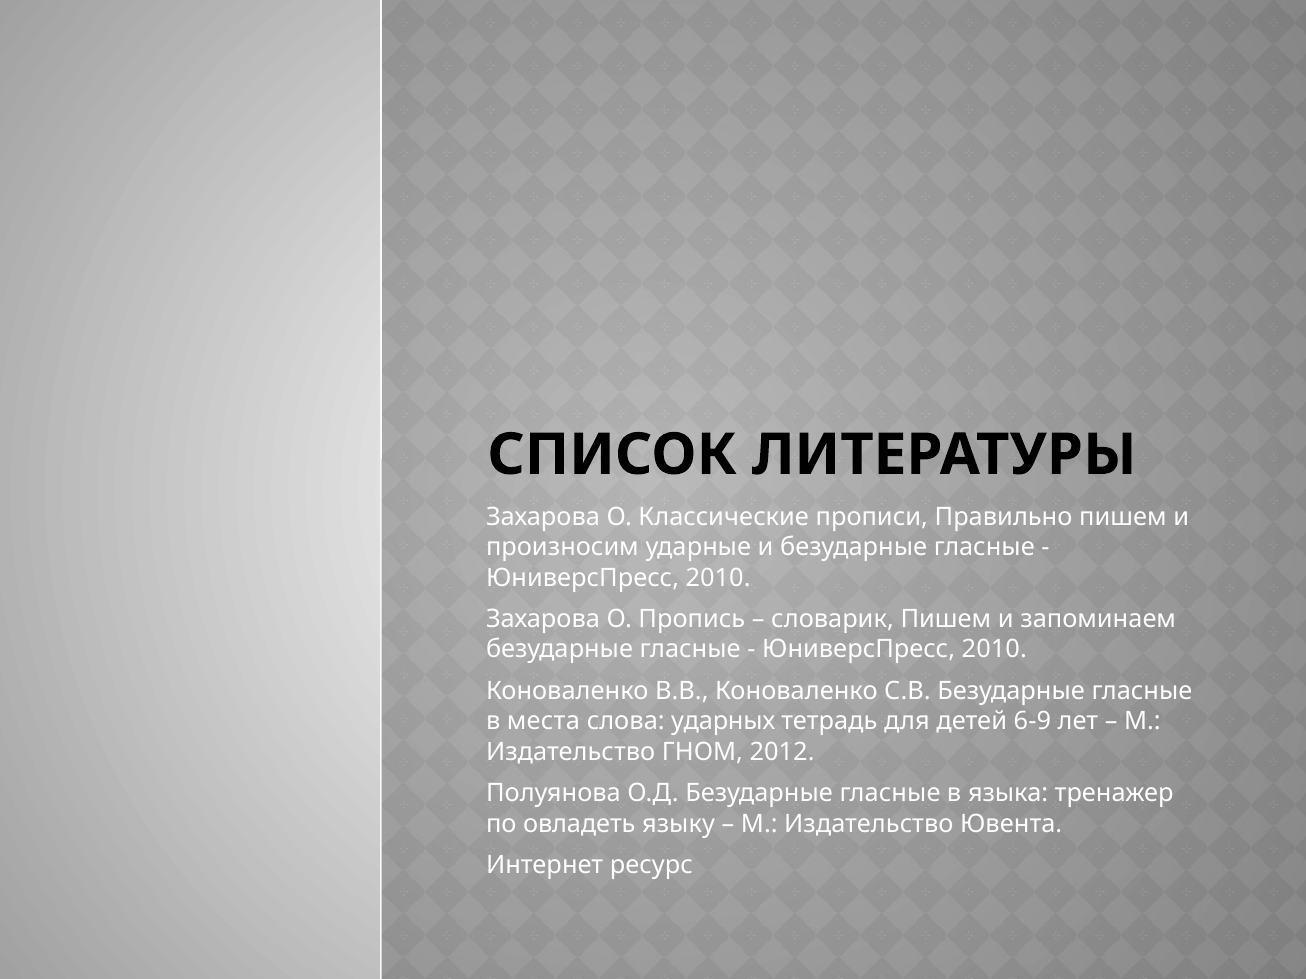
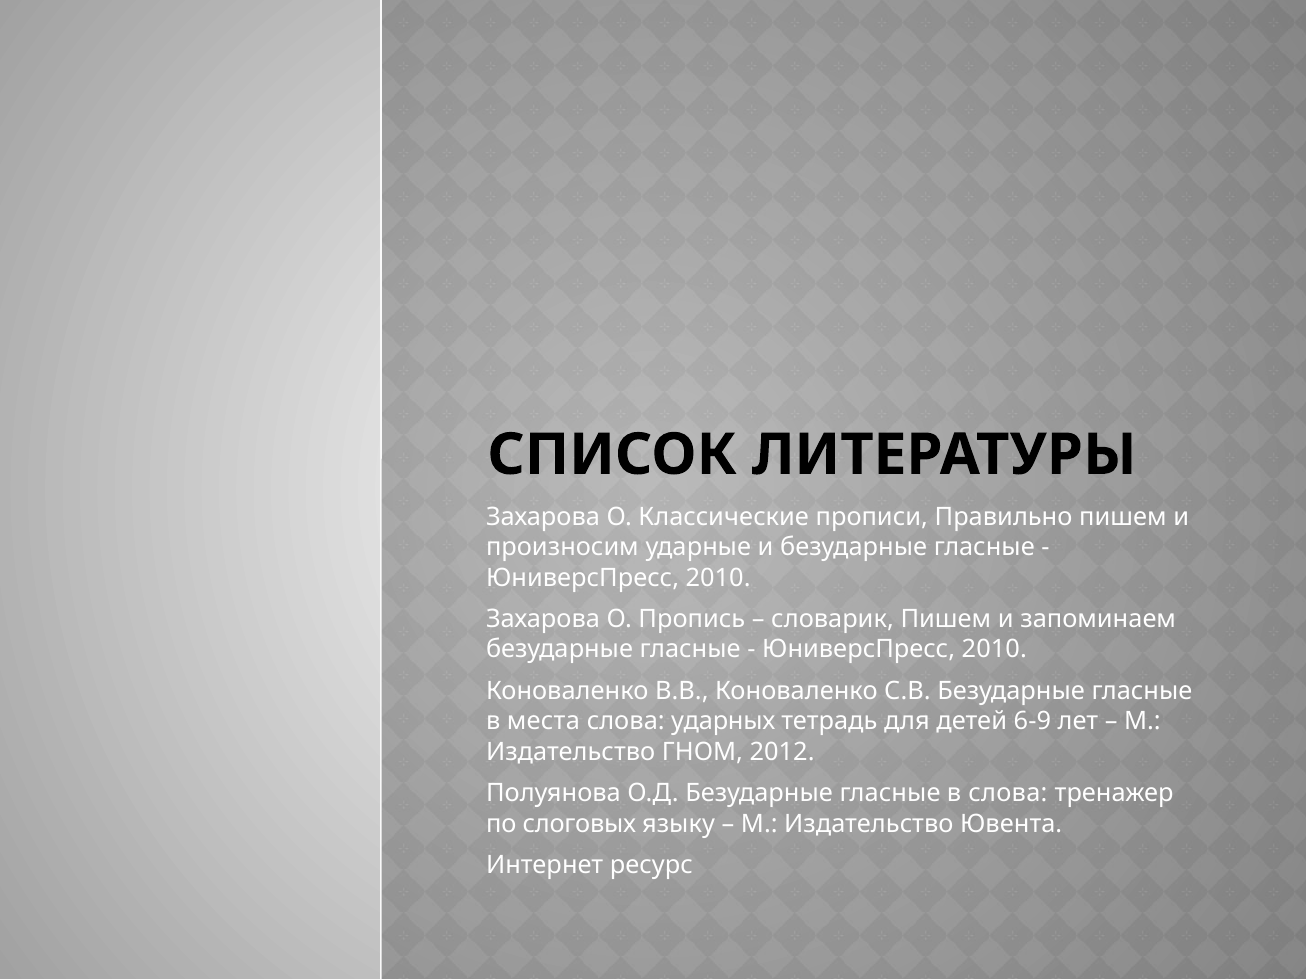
в языка: языка -> слова
овладеть: овладеть -> слоговых
